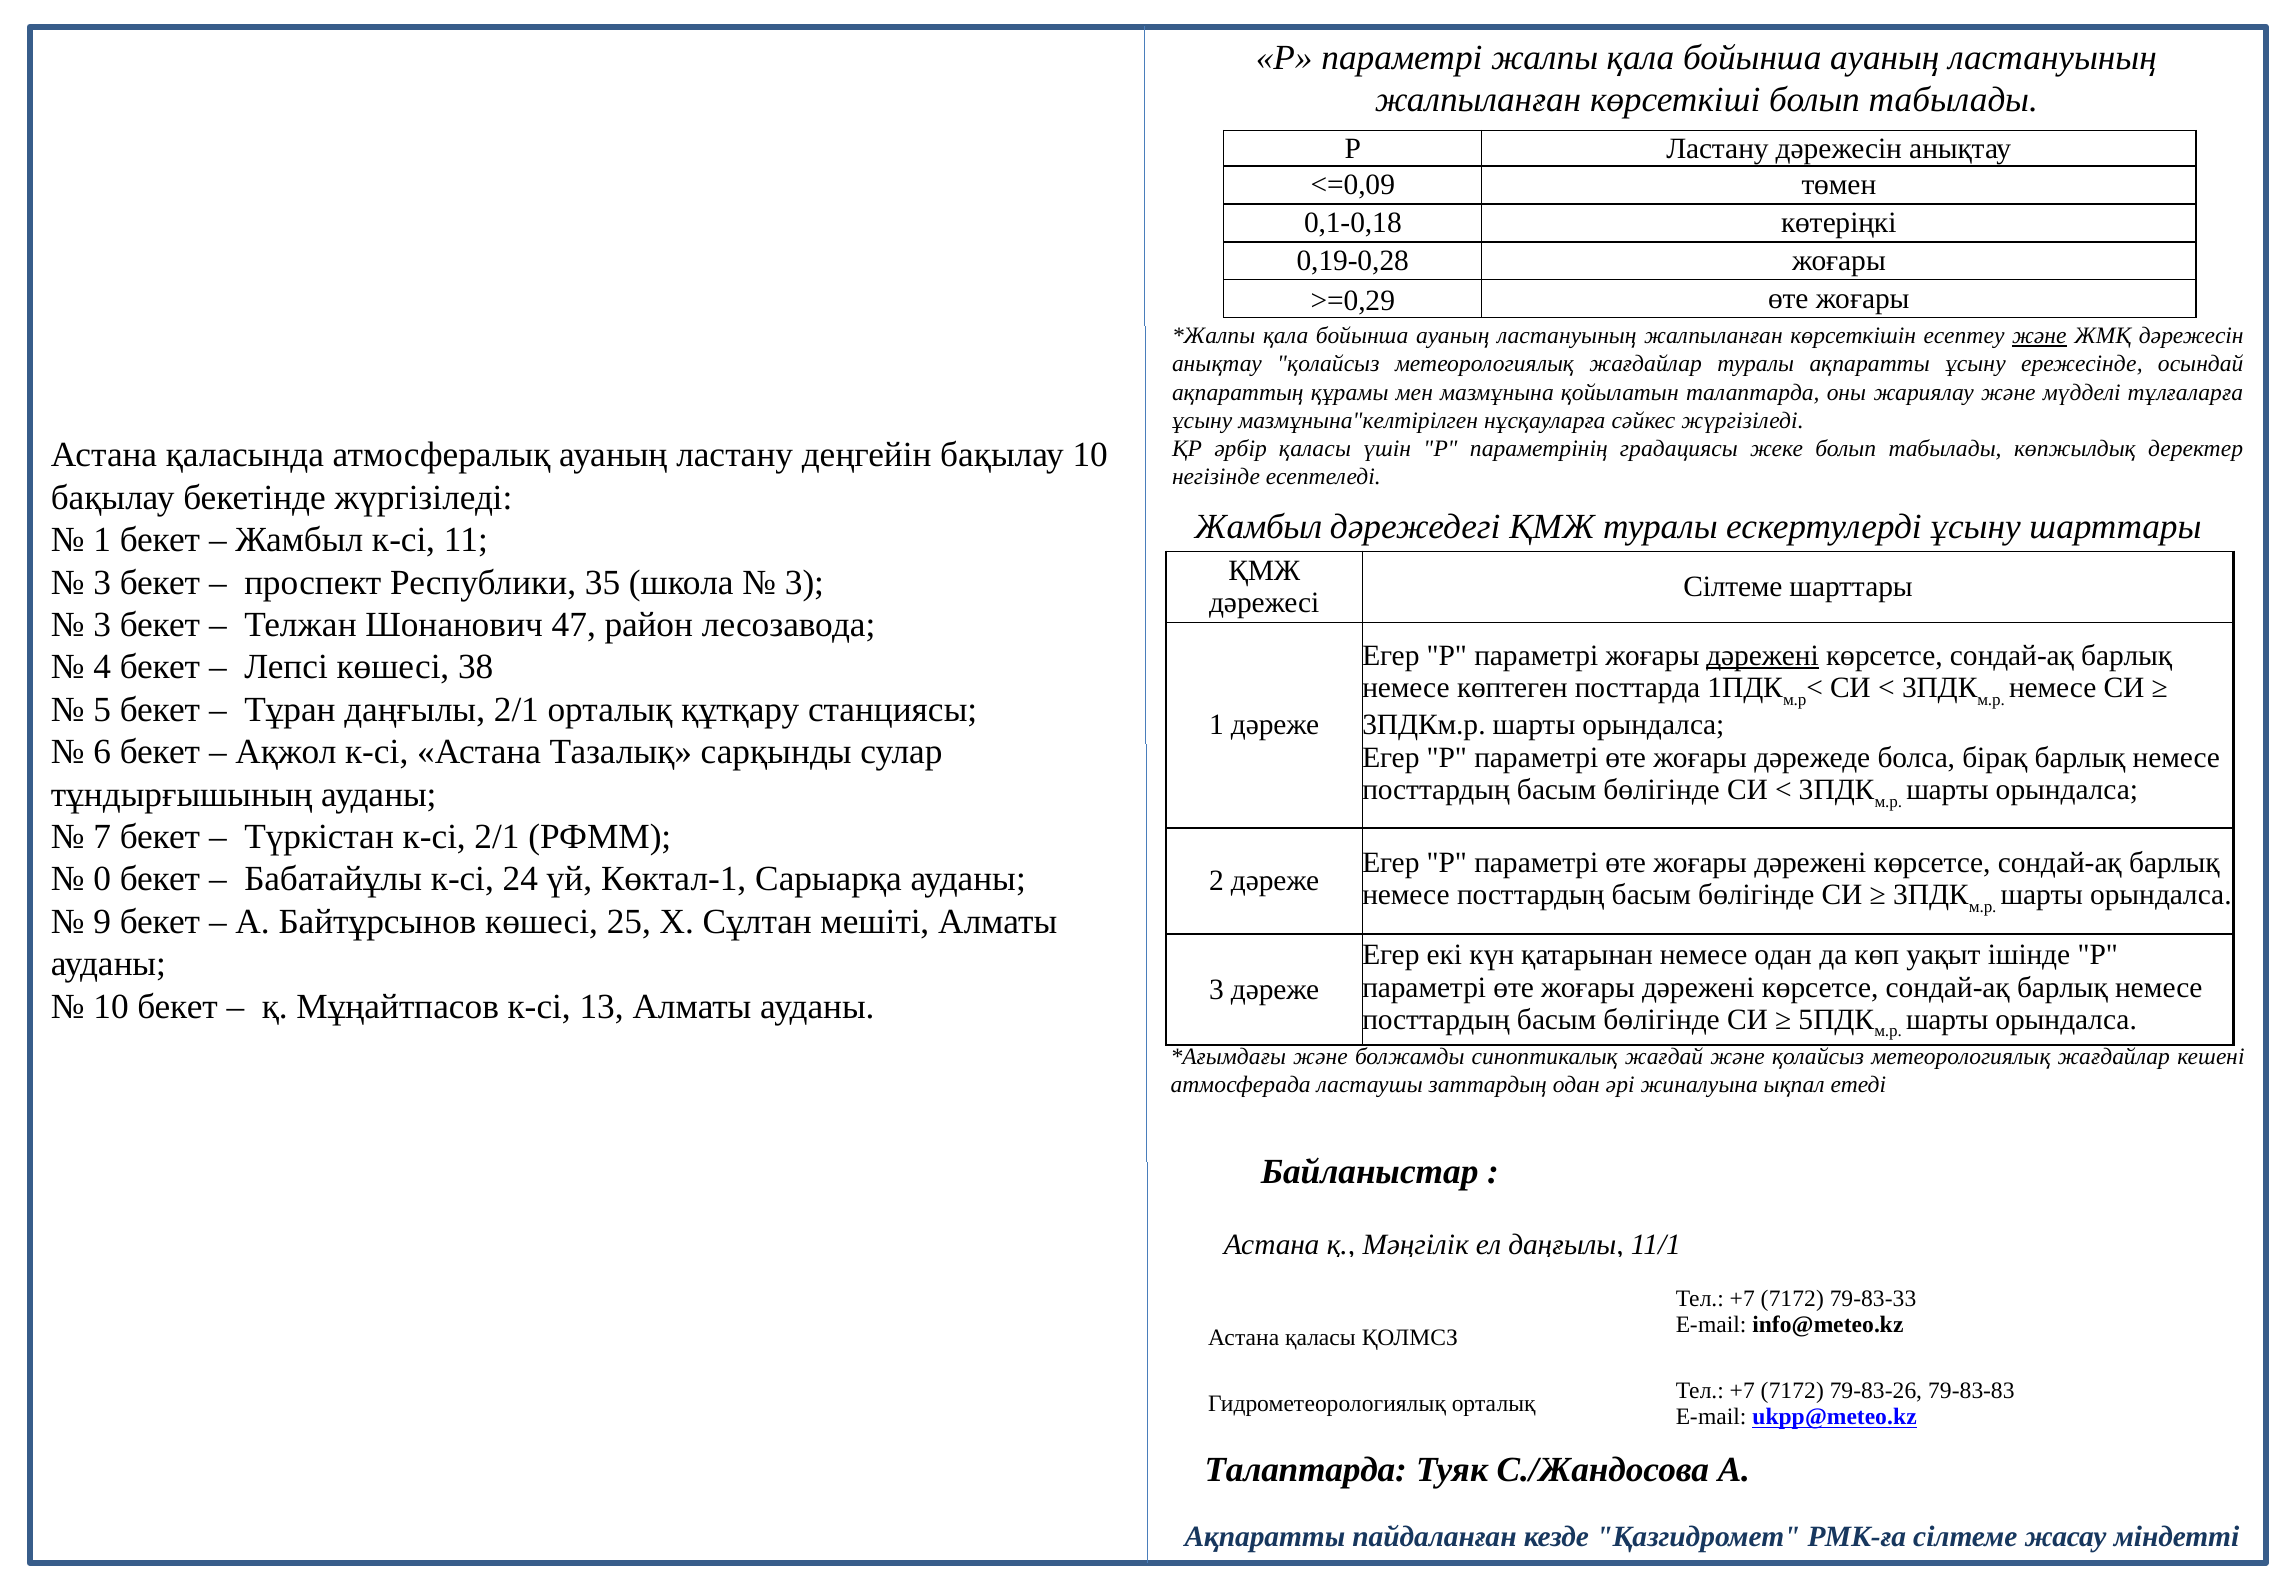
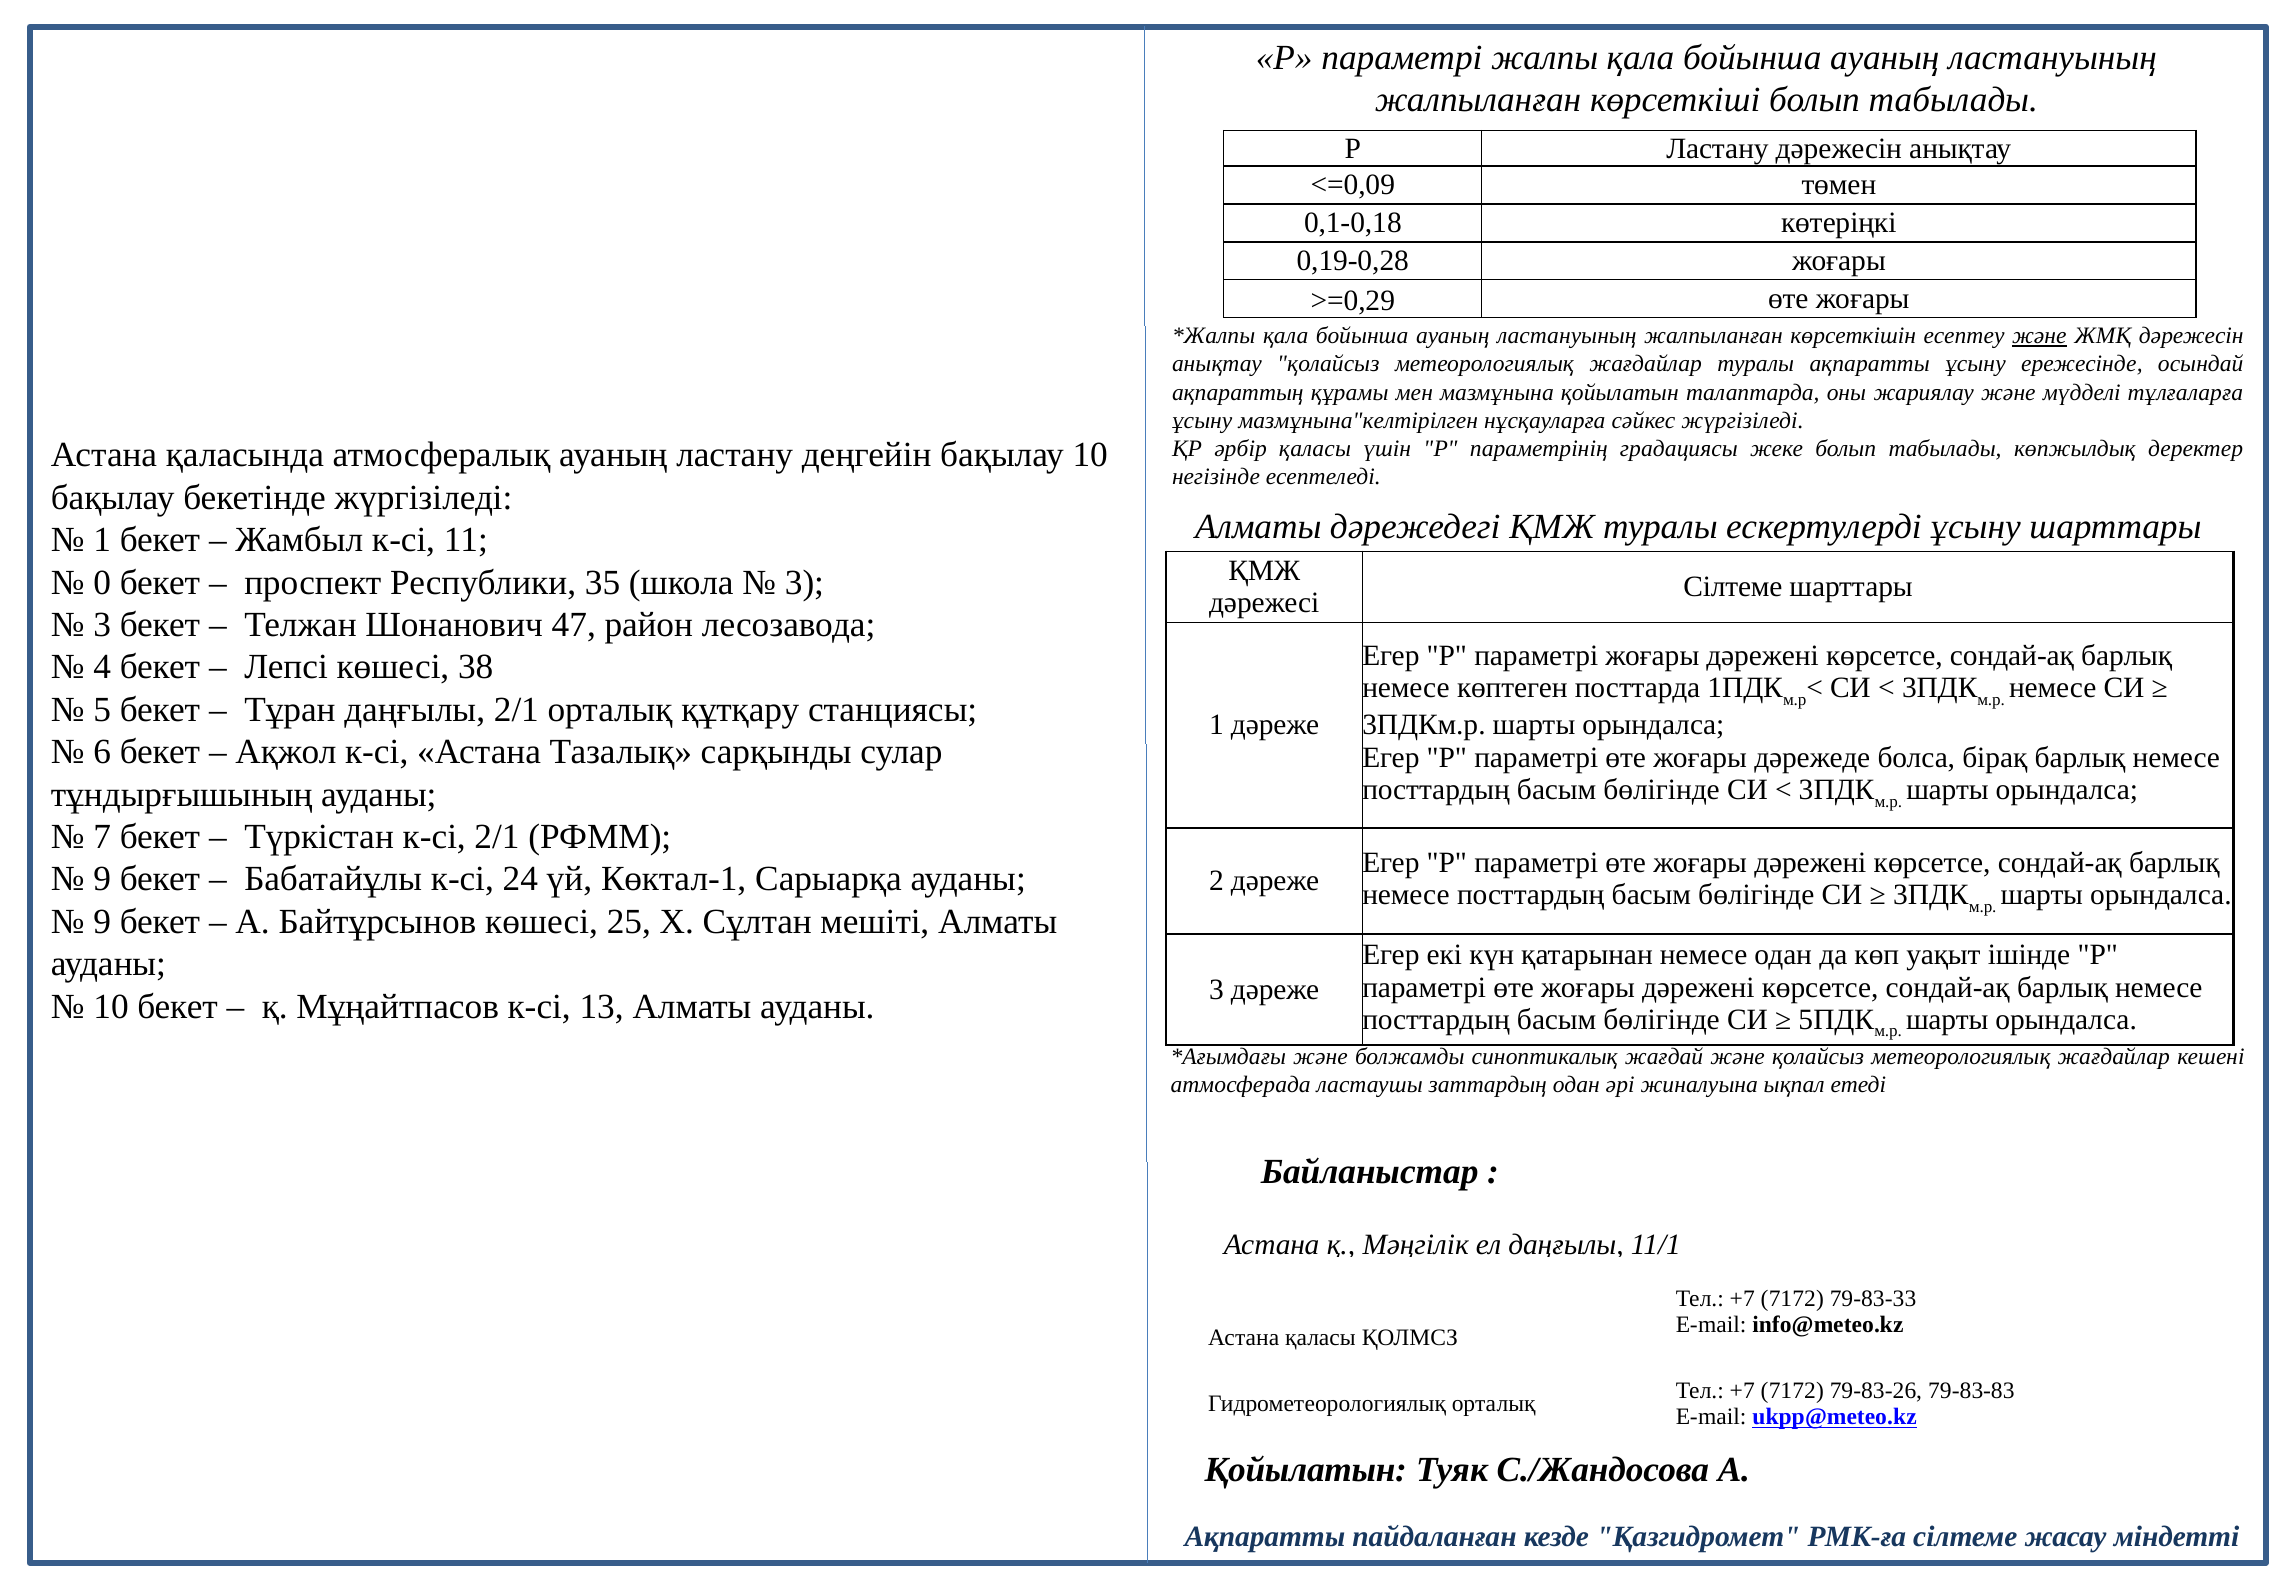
Жамбыл at (1258, 527): Жамбыл -> Алматы
3 at (102, 582): 3 -> 0
дәрежені at (1763, 655) underline: present -> none
0 at (102, 879): 0 -> 9
Талаптарда at (1306, 1470): Талаптарда -> Қойылатын
